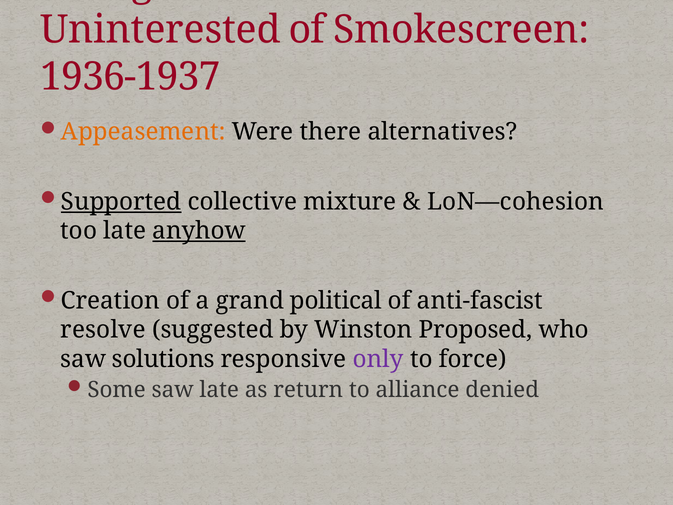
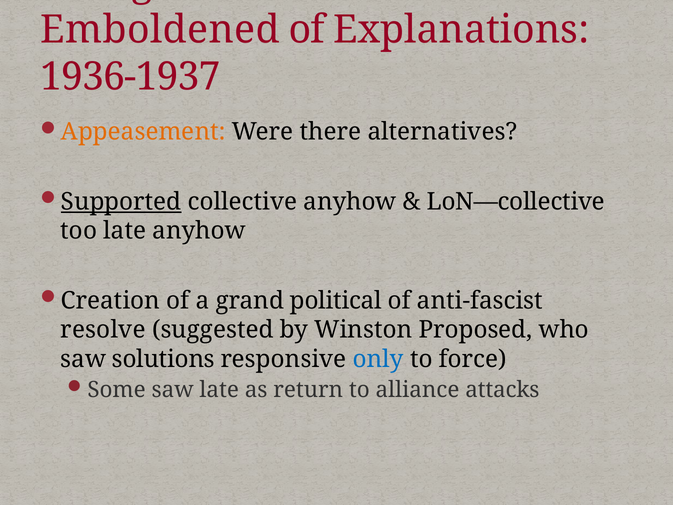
Uninterested: Uninterested -> Emboldened
Smokescreen: Smokescreen -> Explanations
collective mixture: mixture -> anyhow
LoN—cohesion: LoN—cohesion -> LoN—collective
anyhow at (199, 231) underline: present -> none
only colour: purple -> blue
denied: denied -> attacks
